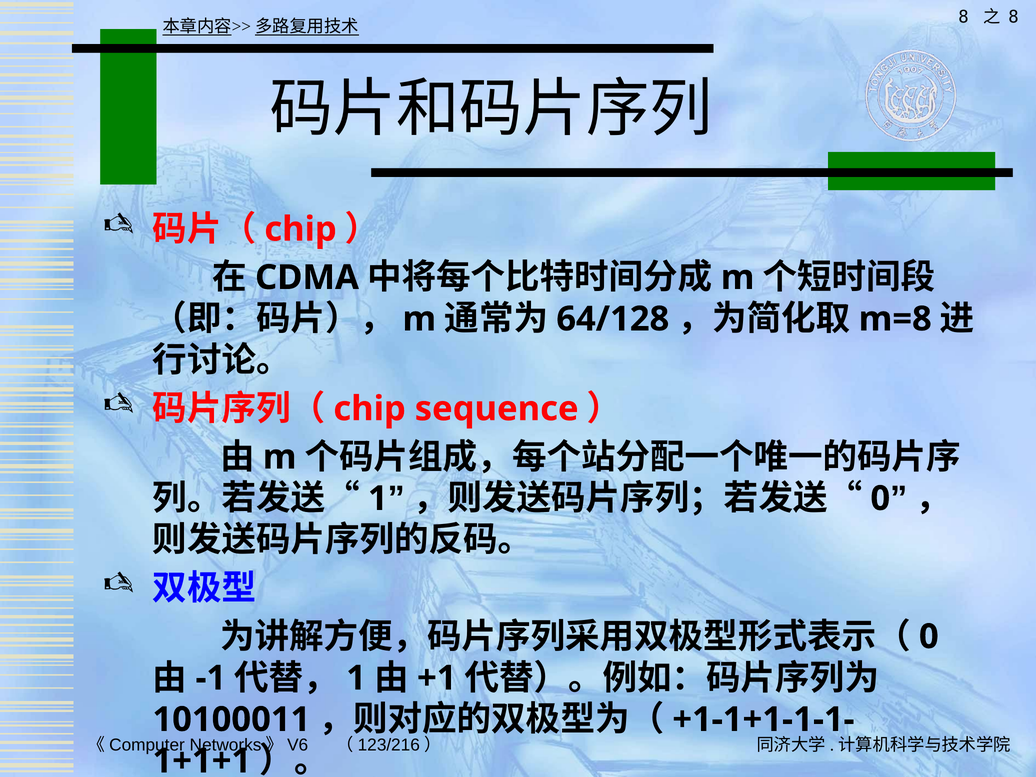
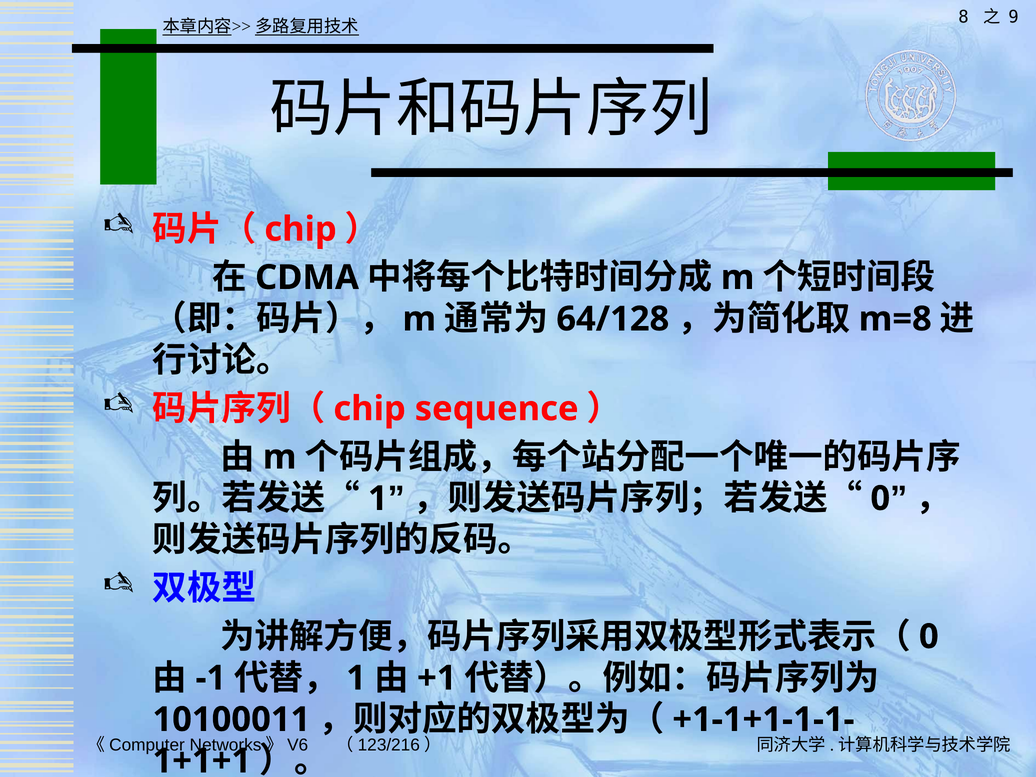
8 at (1013, 17): 8 -> 9
